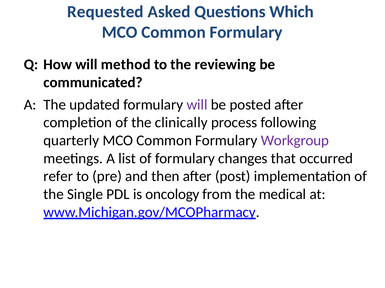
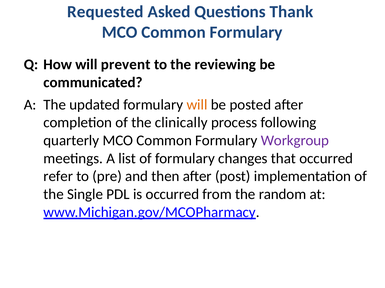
Which: Which -> Thank
method: method -> prevent
will at (197, 105) colour: purple -> orange
is oncology: oncology -> occurred
medical: medical -> random
